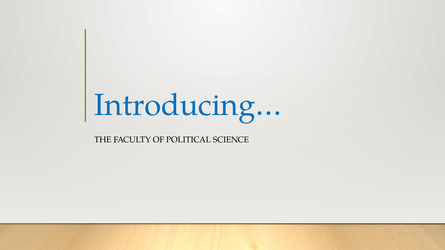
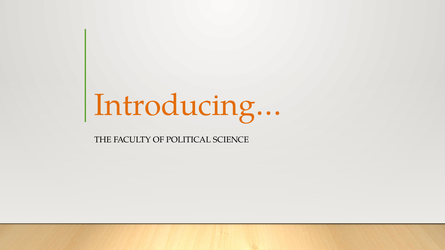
Introducing… colour: blue -> orange
